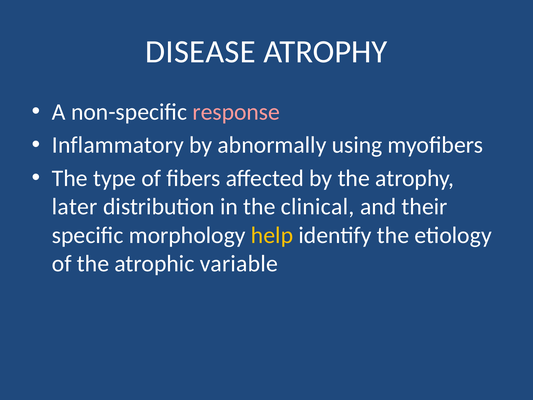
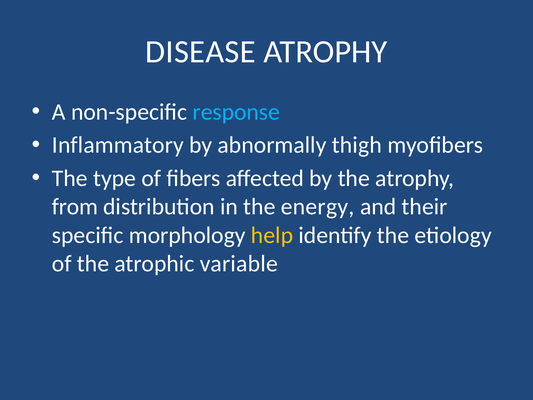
response colour: pink -> light blue
using: using -> thigh
later: later -> from
clinical: clinical -> energy
